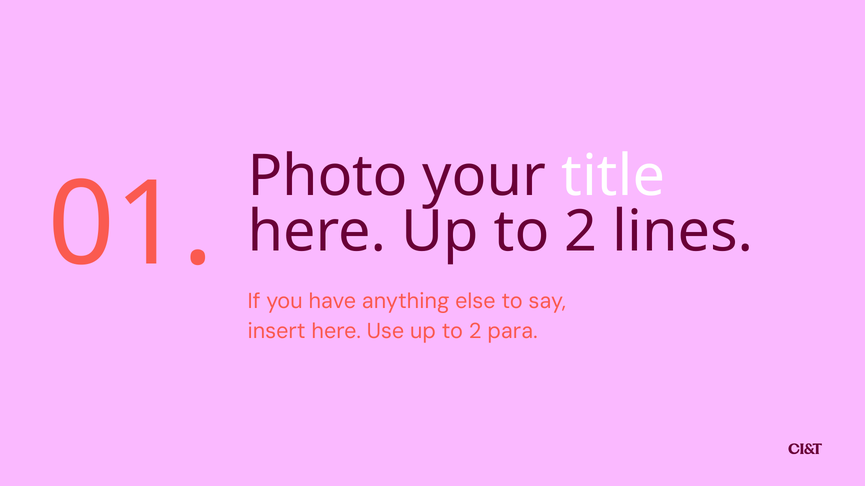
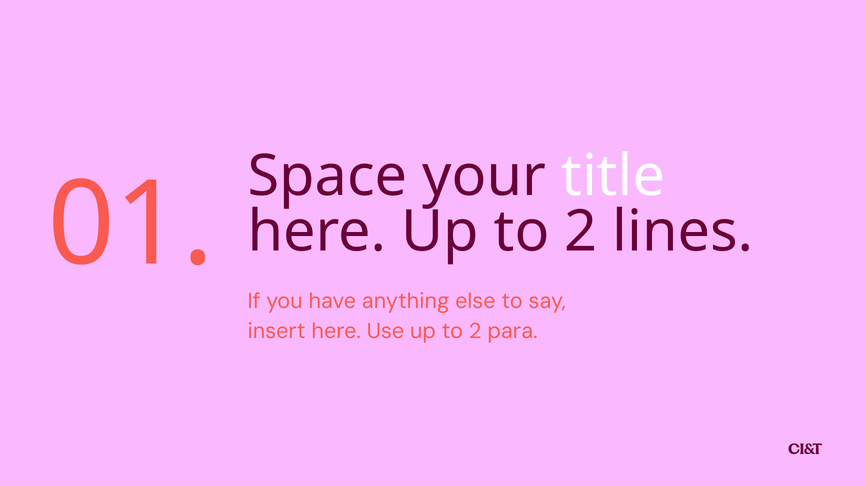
Photo: Photo -> Space
